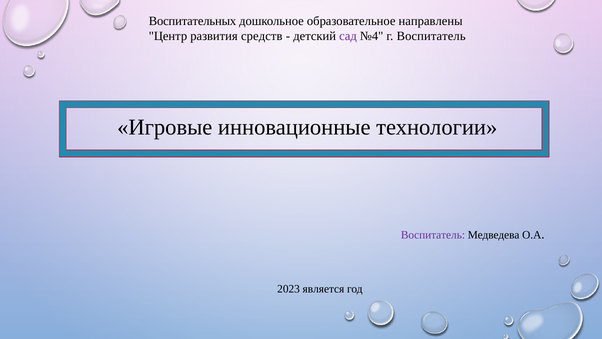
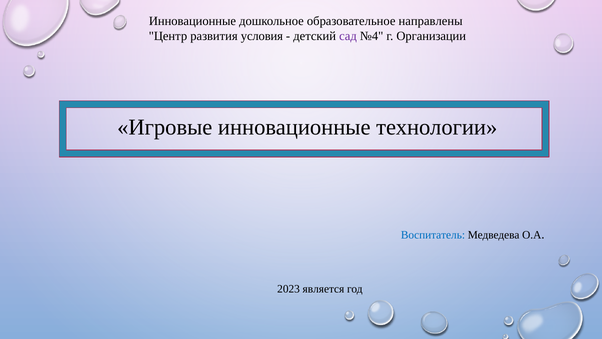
Воспитательных at (193, 21): Воспитательных -> Инновационные
средств: средств -> условия
г Воспитатель: Воспитатель -> Организации
Воспитатель at (433, 235) colour: purple -> blue
